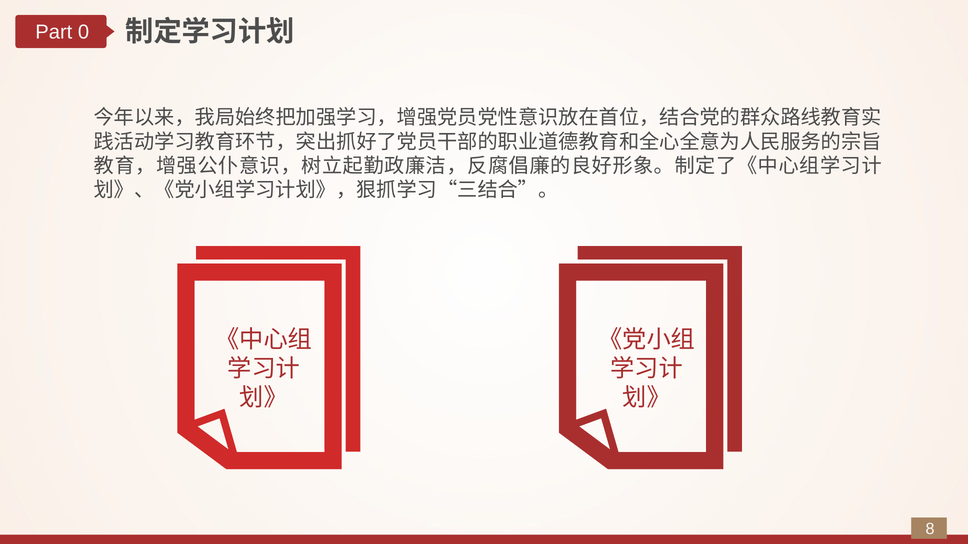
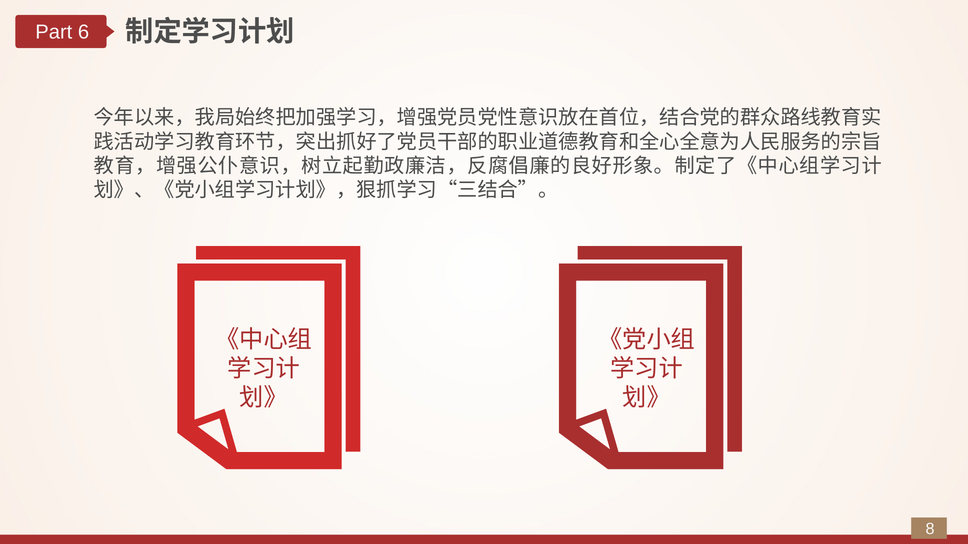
0: 0 -> 6
